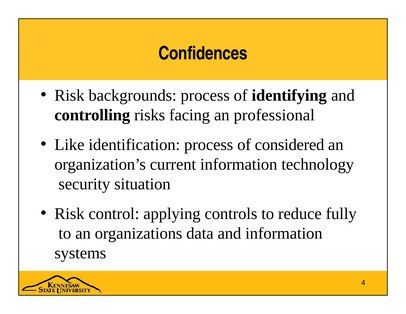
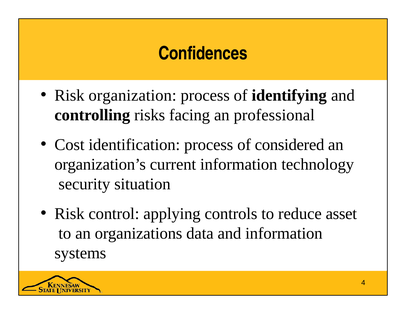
backgrounds: backgrounds -> organization
Like: Like -> Cost
fully: fully -> asset
